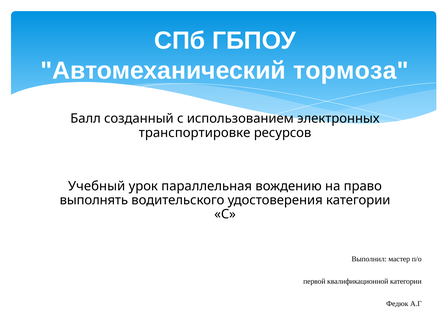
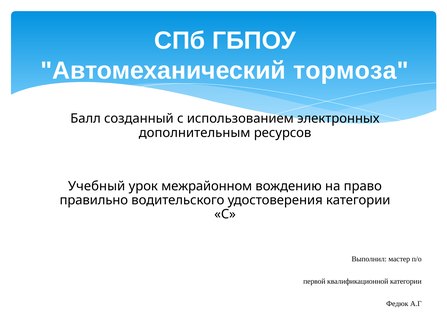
транспортировке: транспортировке -> дополнительным
параллельная: параллельная -> межрайонном
выполнять: выполнять -> правильно
